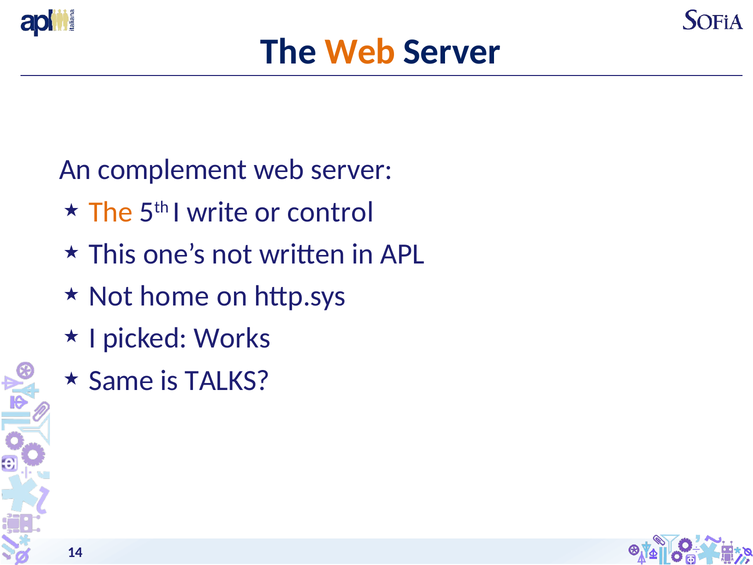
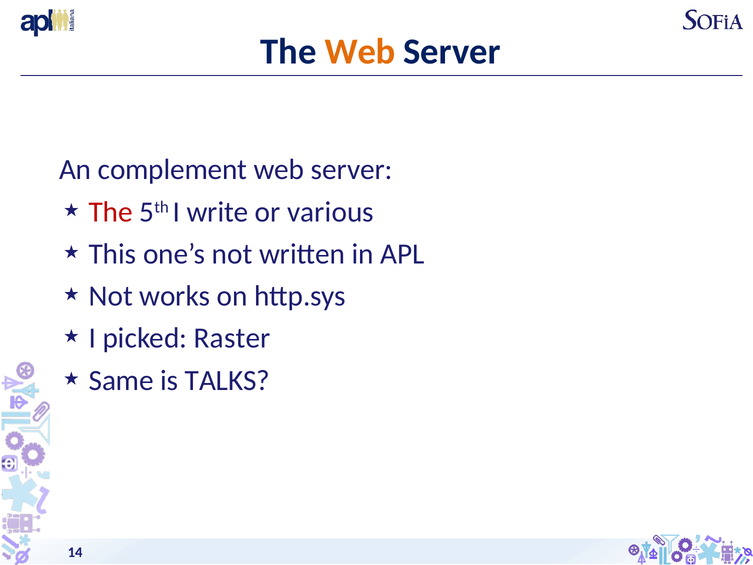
The at (111, 212) colour: orange -> red
control: control -> various
home: home -> works
Works: Works -> Raster
